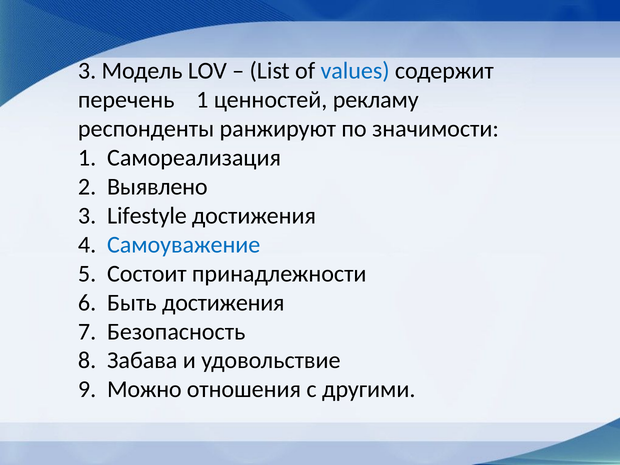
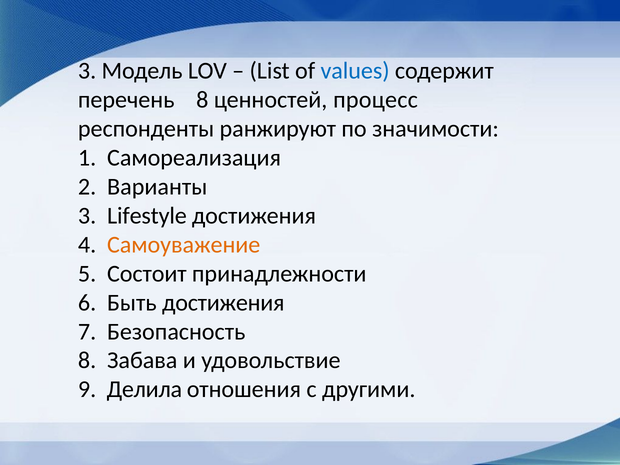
перечень 1: 1 -> 8
рекламу: рекламу -> процесс
Выявлено: Выявлено -> Варианты
Самоуважение colour: blue -> orange
Можно: Можно -> Делила
